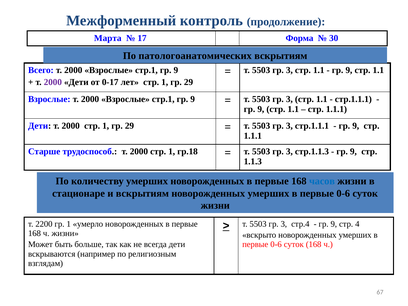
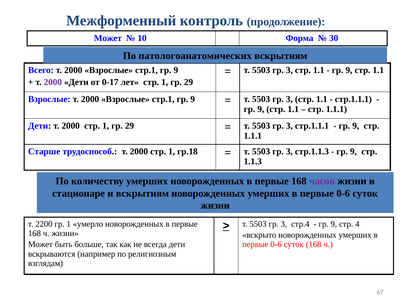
Марта at (108, 38): Марта -> Может
17: 17 -> 10
часов colour: blue -> purple
